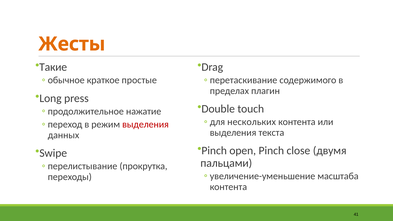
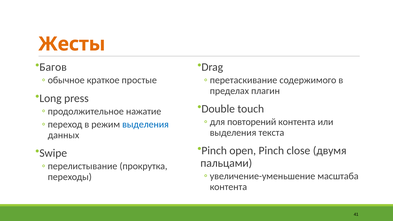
Такие: Такие -> Багов
нескольких: нескольких -> повторений
выделения at (145, 124) colour: red -> blue
